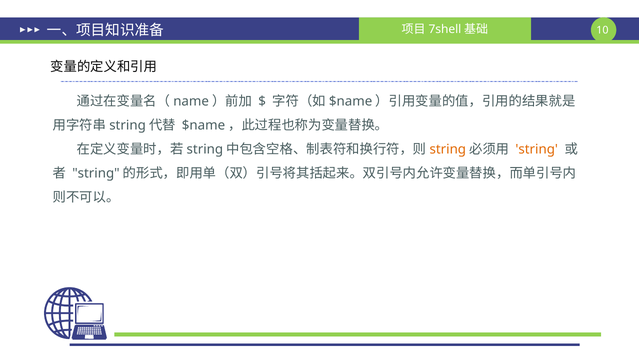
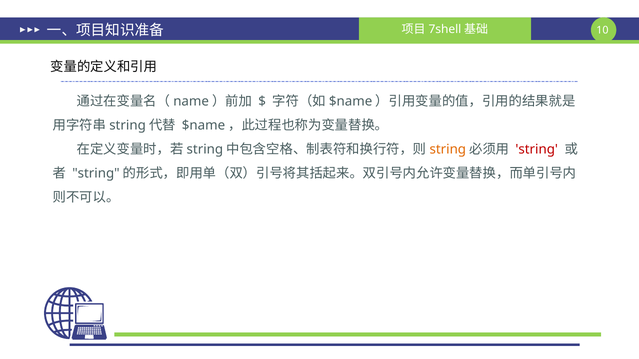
string at (537, 149) colour: orange -> red
